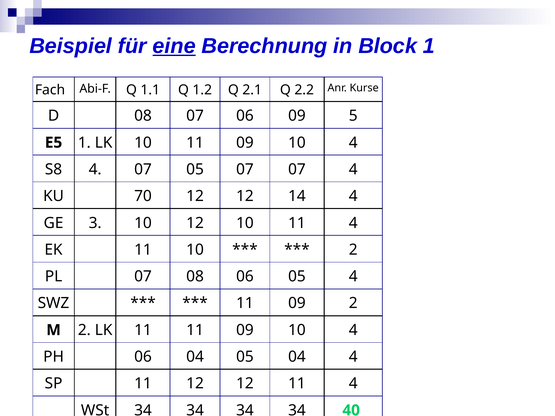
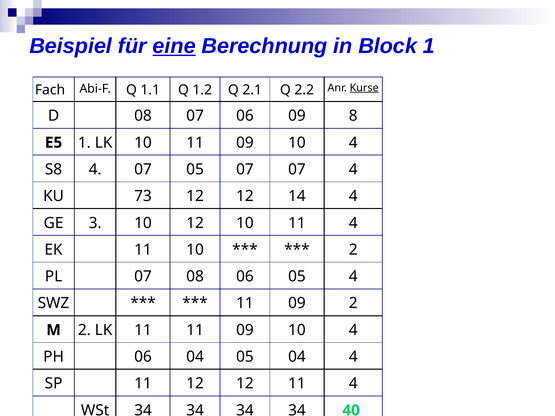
Kurse underline: none -> present
5: 5 -> 8
70: 70 -> 73
